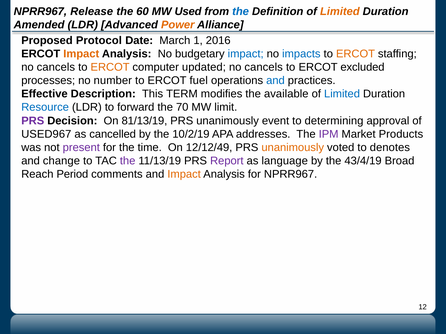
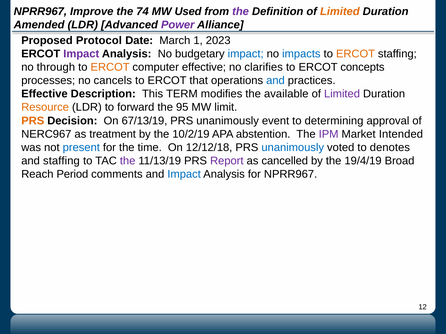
Release: Release -> Improve
60: 60 -> 74
the at (241, 11) colour: blue -> purple
Power colour: orange -> purple
2016: 2016 -> 2023
Impact at (81, 54) colour: orange -> purple
cancels at (56, 67): cancels -> through
computer updated: updated -> effective
cancels at (264, 67): cancels -> clarifies
excluded: excluded -> concepts
number: number -> cancels
fuel: fuel -> that
Limited at (342, 94) colour: blue -> purple
Resource colour: blue -> orange
70: 70 -> 95
PRS at (33, 121) colour: purple -> orange
81/13/19: 81/13/19 -> 67/13/19
USED967: USED967 -> NERC967
cancelled: cancelled -> treatment
addresses: addresses -> abstention
Products: Products -> Intended
present colour: purple -> blue
12/12/49: 12/12/49 -> 12/12/18
unanimously at (293, 148) colour: orange -> blue
and change: change -> staffing
language: language -> cancelled
43/4/19: 43/4/19 -> 19/4/19
Impact at (184, 174) colour: orange -> blue
